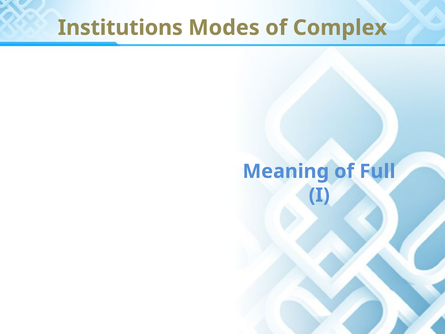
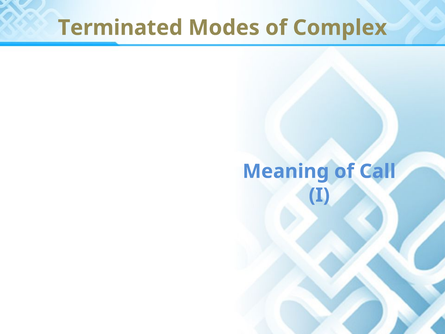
Institutions: Institutions -> Terminated
Full: Full -> Call
